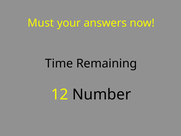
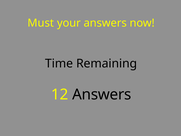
12 Number: Number -> Answers
